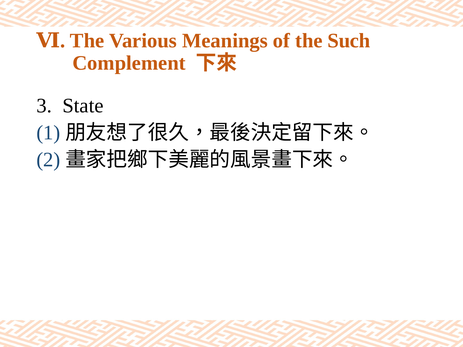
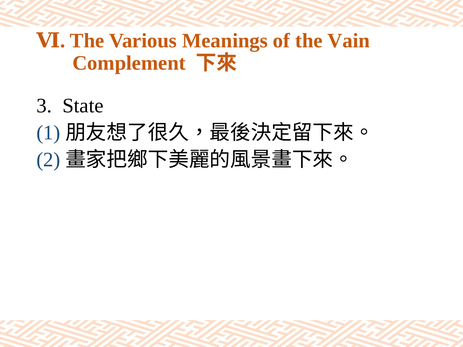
Such: Such -> Vain
